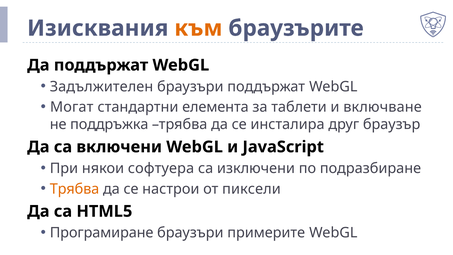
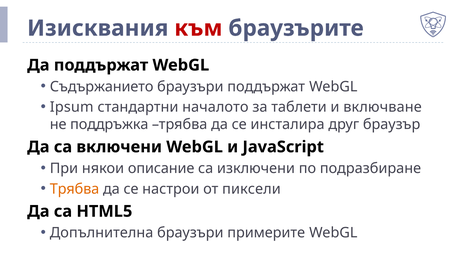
към colour: orange -> red
Задължителен: Задължителен -> Съдържанието
Могат: Могат -> Ipsum
елемента: елемента -> началото
софтуера: софтуера -> описание
Програмиране: Програмиране -> Допълнителна
